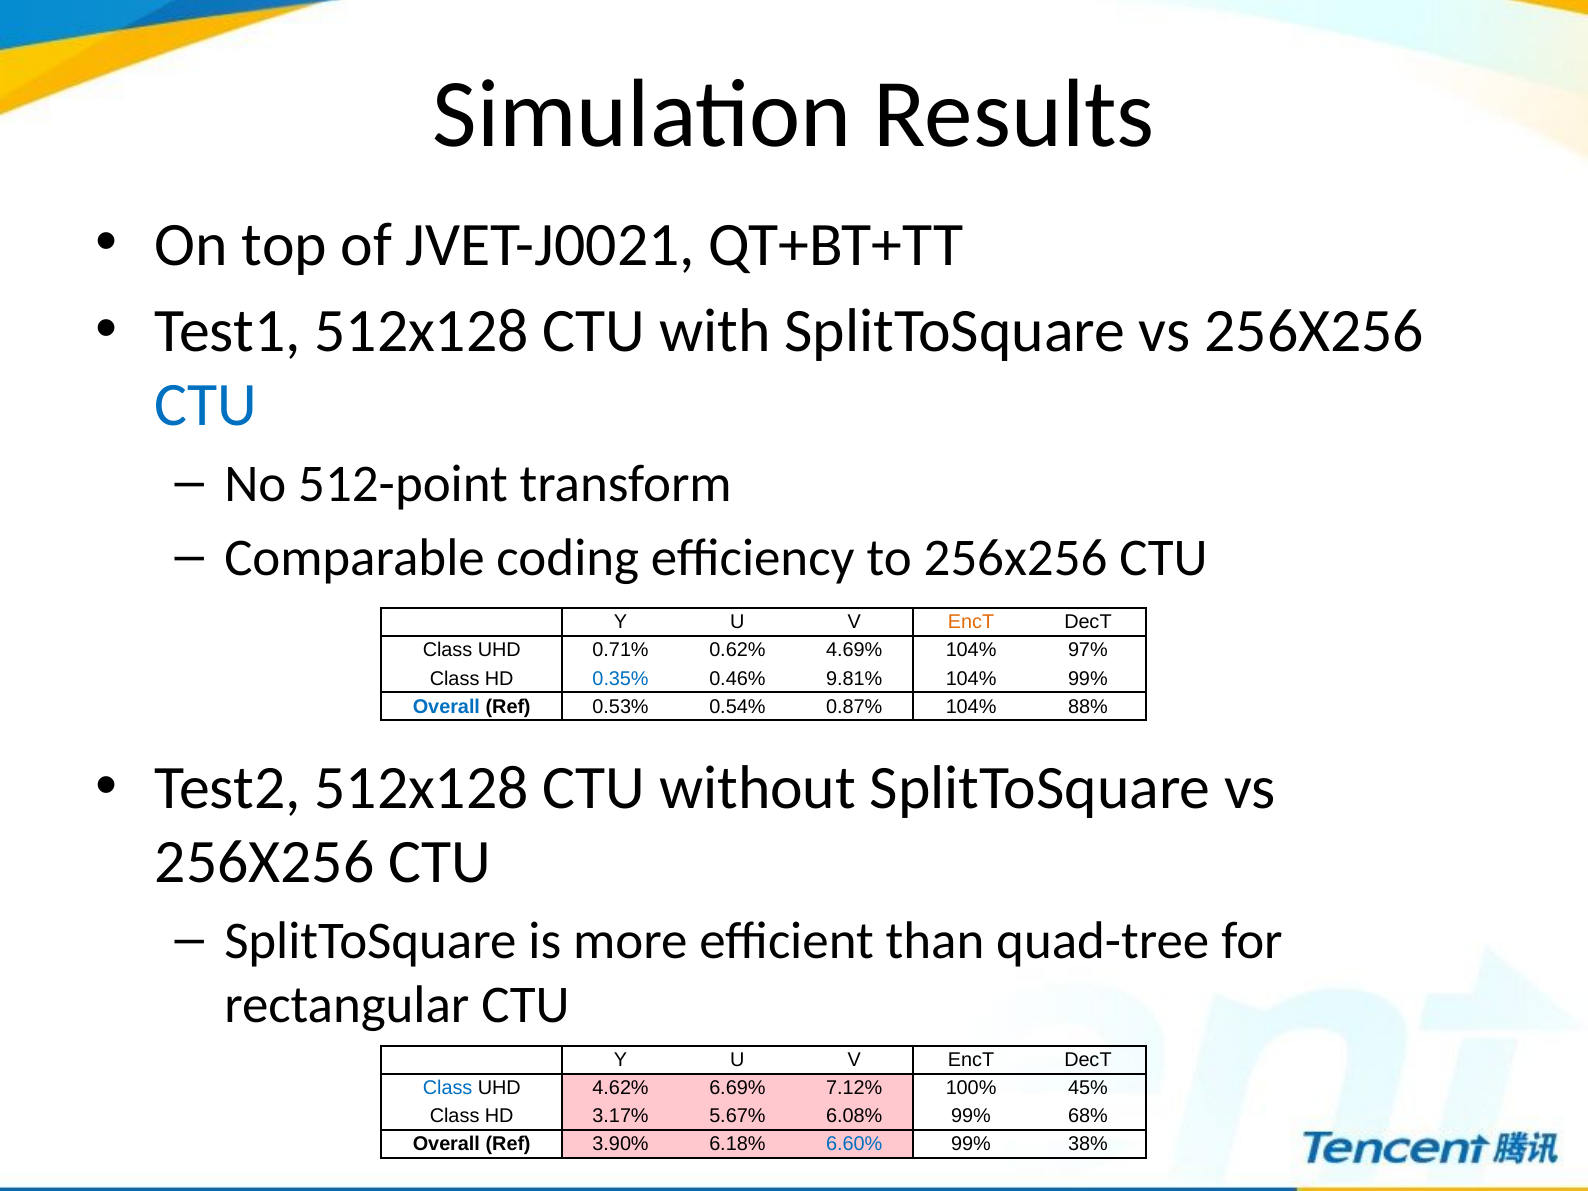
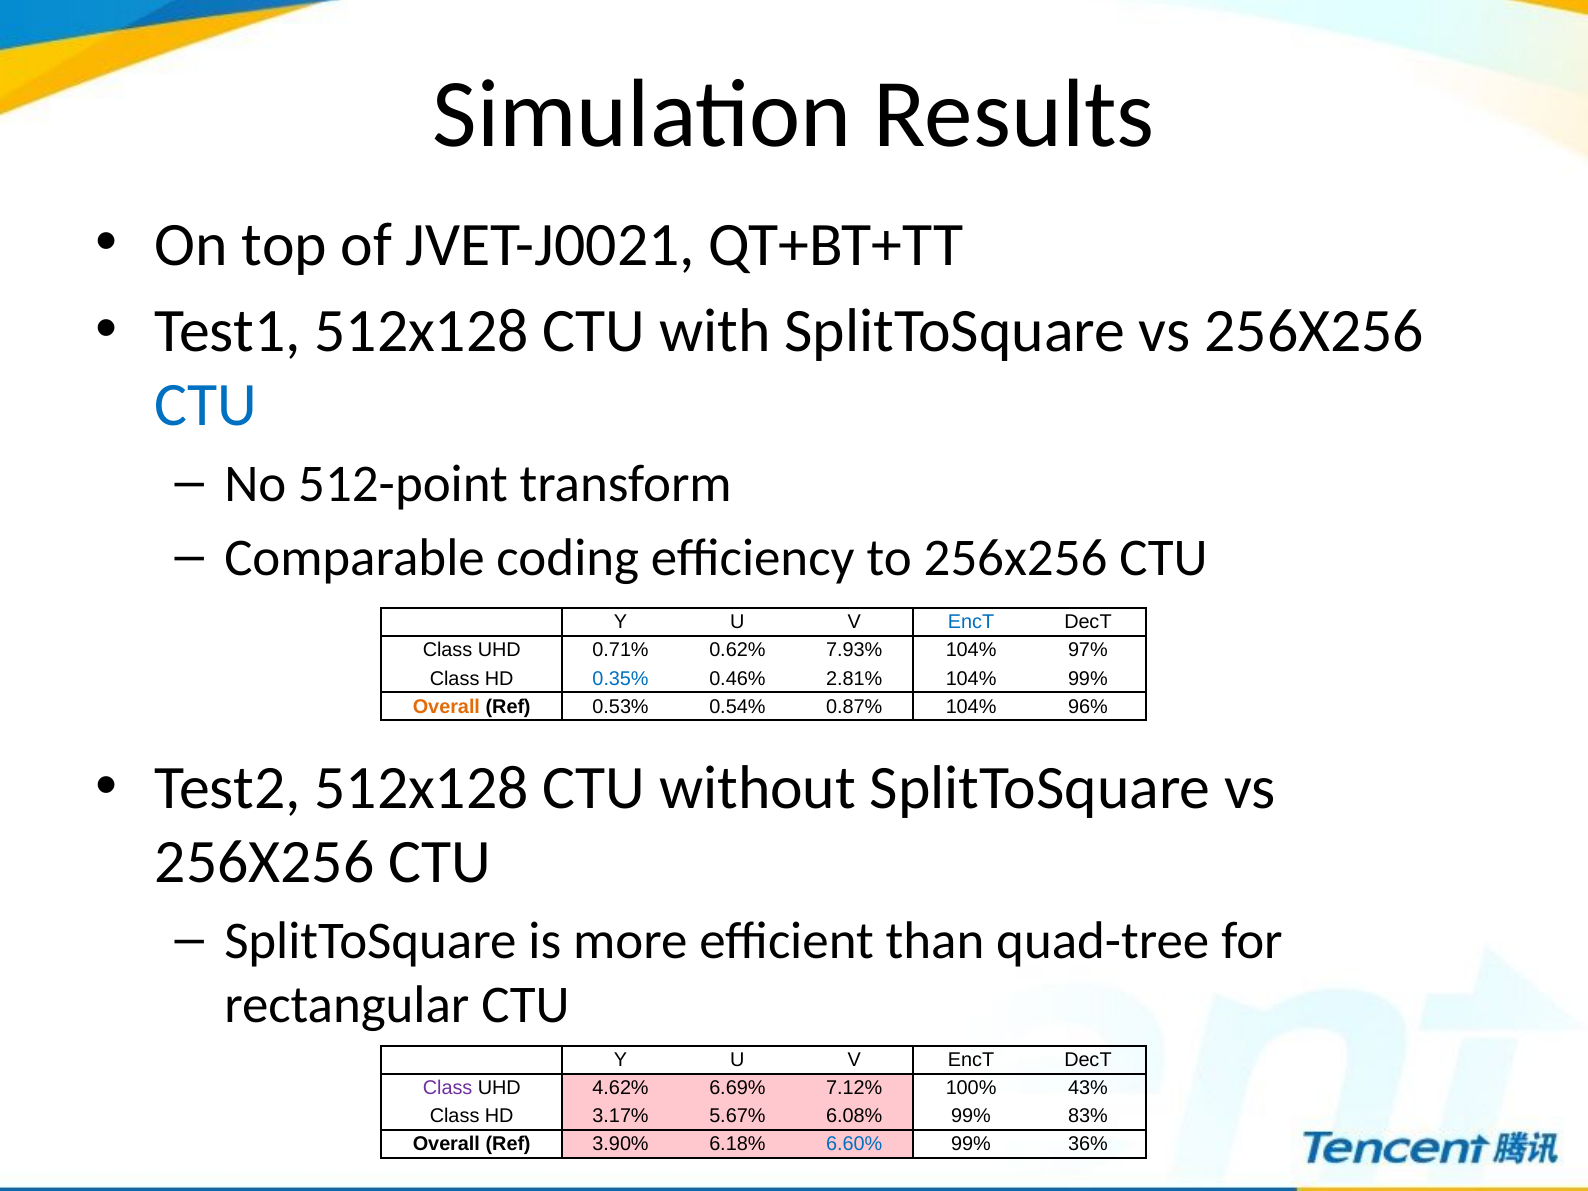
EncT at (971, 622) colour: orange -> blue
4.69%: 4.69% -> 7.93%
9.81%: 9.81% -> 2.81%
Overall at (446, 707) colour: blue -> orange
88%: 88% -> 96%
Class at (448, 1088) colour: blue -> purple
45%: 45% -> 43%
68%: 68% -> 83%
38%: 38% -> 36%
